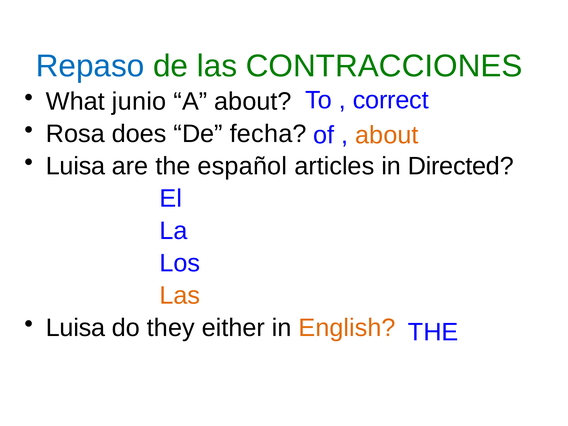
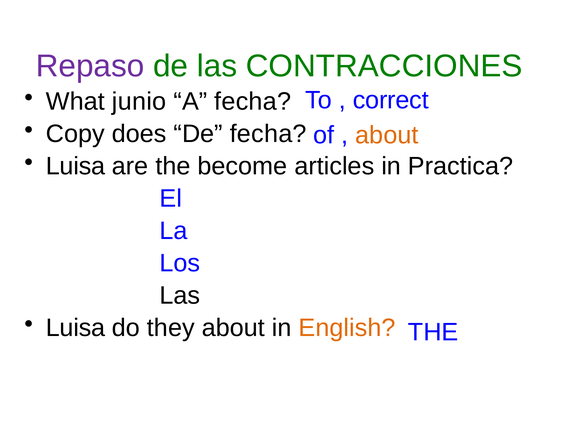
Repaso colour: blue -> purple
A about: about -> fecha
Rosa: Rosa -> Copy
español: español -> become
Directed: Directed -> Practica
Las at (180, 296) colour: orange -> black
they either: either -> about
